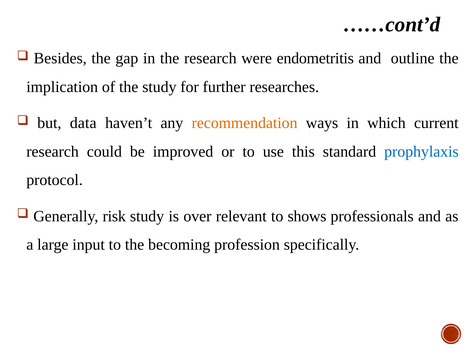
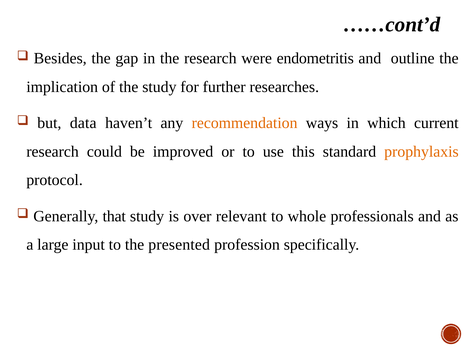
prophylaxis colour: blue -> orange
risk: risk -> that
shows: shows -> whole
becoming: becoming -> presented
